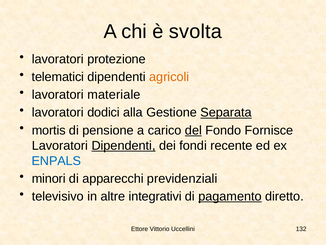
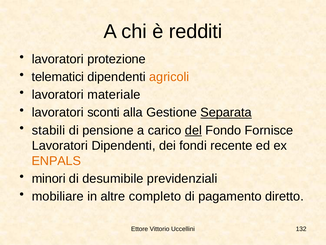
svolta: svolta -> redditi
dodici: dodici -> sconti
mortis: mortis -> stabili
Dipendenti at (124, 145) underline: present -> none
ENPALS colour: blue -> orange
apparecchi: apparecchi -> desumibile
televisivo: televisivo -> mobiliare
integrativi: integrativi -> completo
pagamento underline: present -> none
